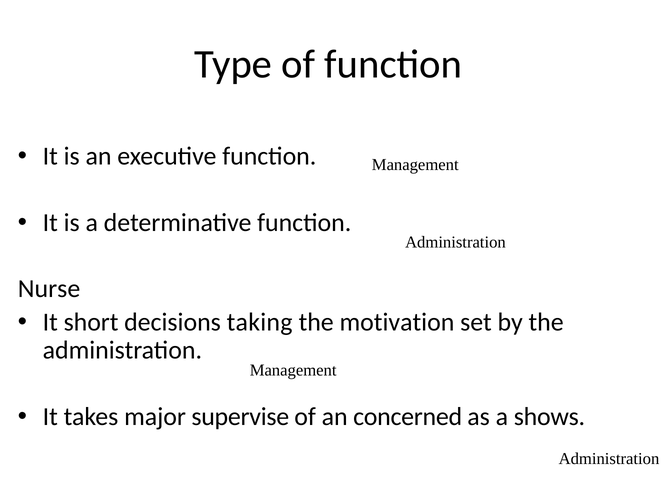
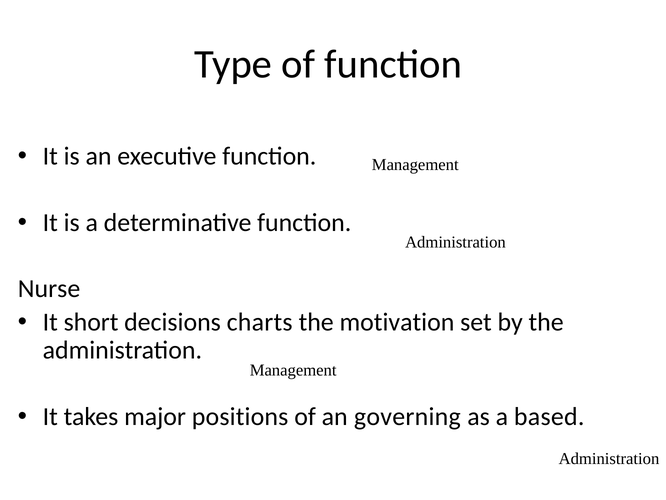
taking: taking -> charts
supervise: supervise -> positions
concerned: concerned -> governing
shows: shows -> based
